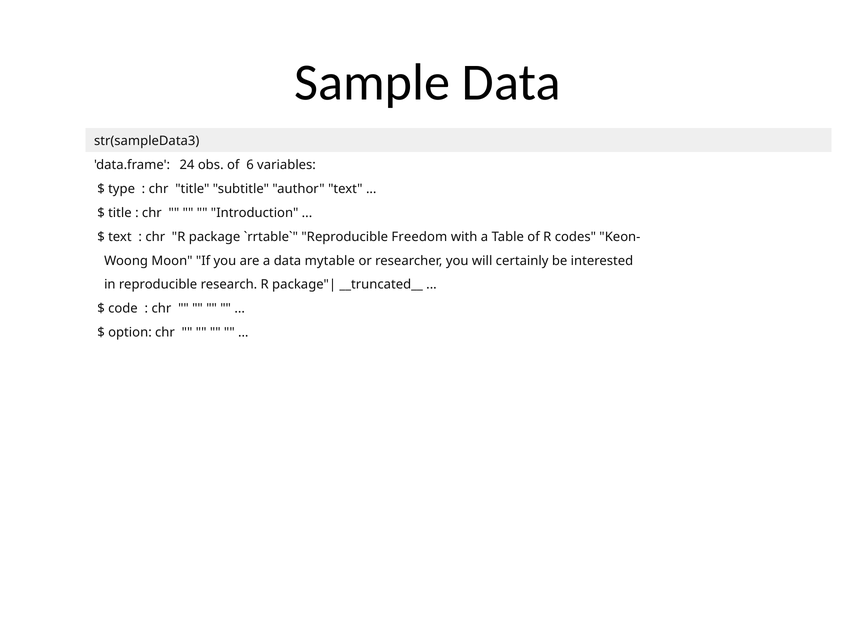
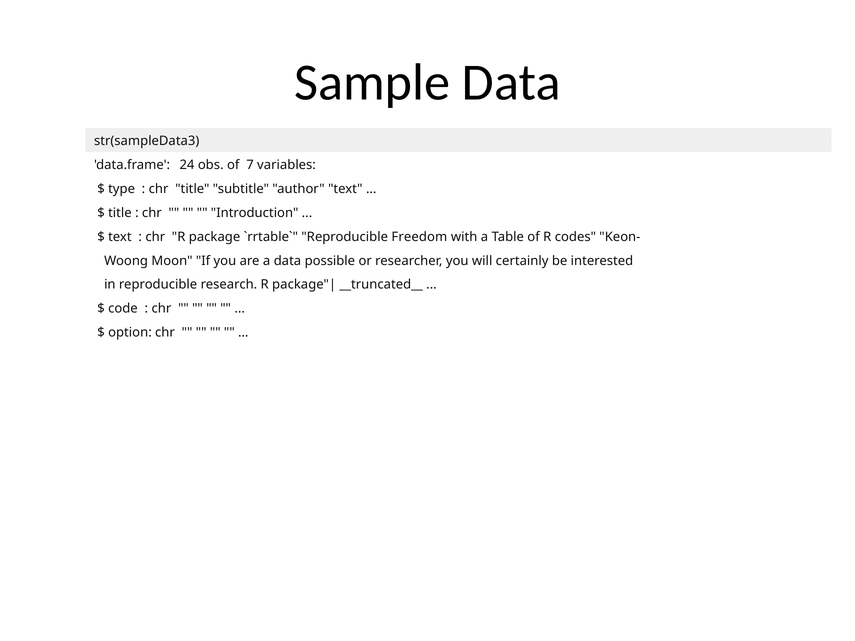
6: 6 -> 7
mytable: mytable -> possible
